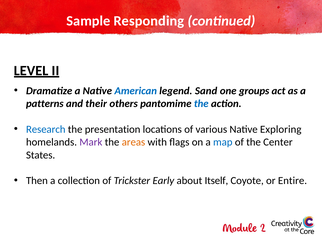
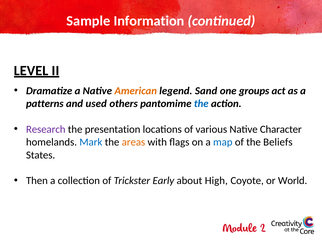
Responding: Responding -> Information
American colour: blue -> orange
their: their -> used
Research colour: blue -> purple
Exploring: Exploring -> Character
Mark colour: purple -> blue
Center: Center -> Beliefs
Itself: Itself -> High
Entire: Entire -> World
